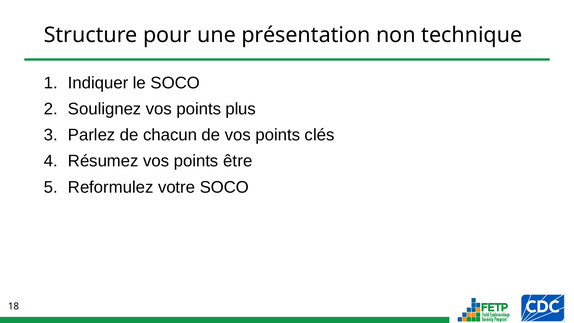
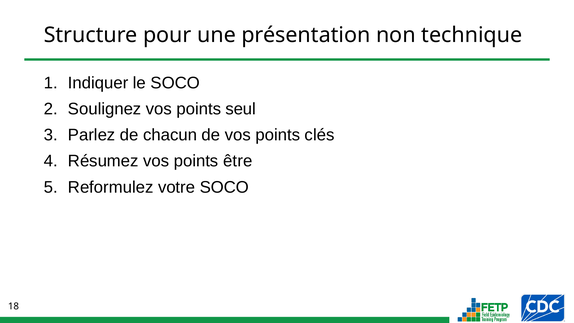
plus: plus -> seul
